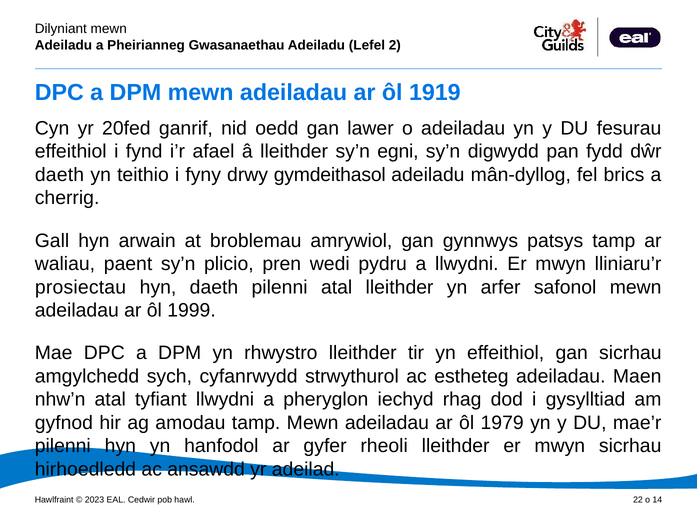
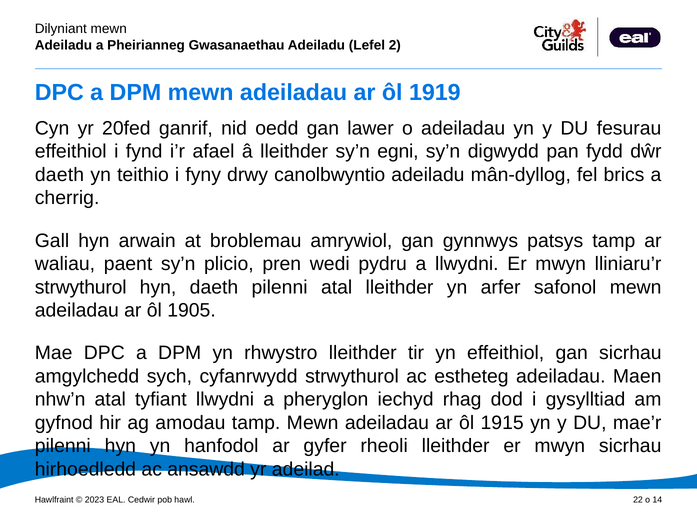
gymdeithasol: gymdeithasol -> canolbwyntio
prosiectau at (81, 287): prosiectau -> strwythurol
1999: 1999 -> 1905
1979: 1979 -> 1915
